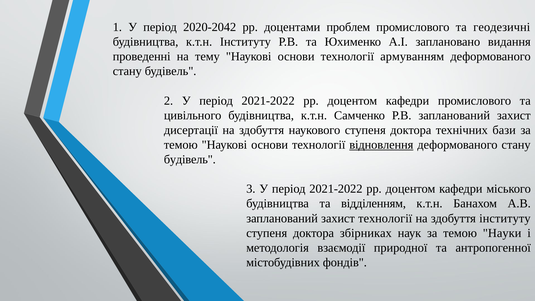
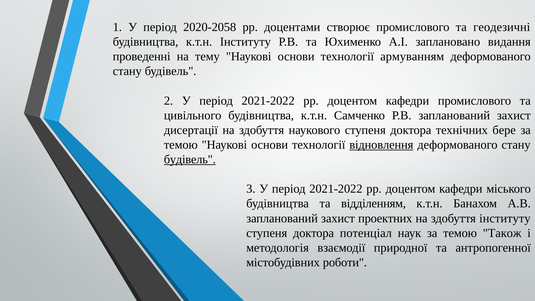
2020-2042: 2020-2042 -> 2020-2058
проблем: проблем -> створює
бази: бази -> бере
будівель at (190, 159) underline: none -> present
захист технології: технології -> проектних
збірниках: збірниках -> потенціал
Науки: Науки -> Також
фондів: фондів -> роботи
